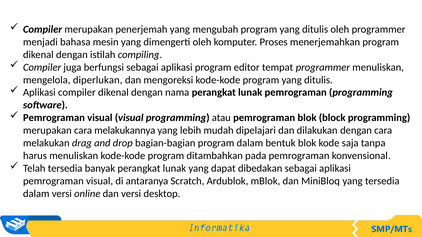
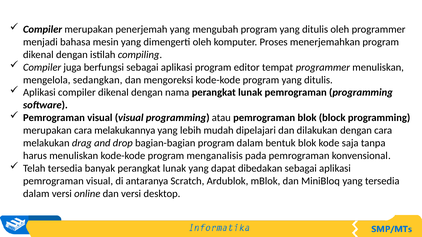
diperlukan: diperlukan -> sedangkan
ditambahkan: ditambahkan -> menganalisis
